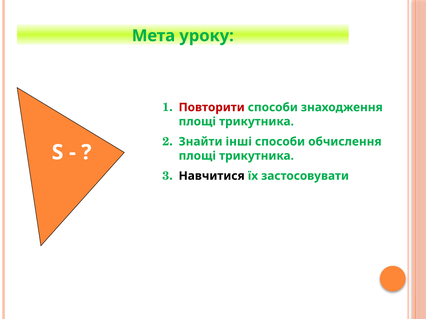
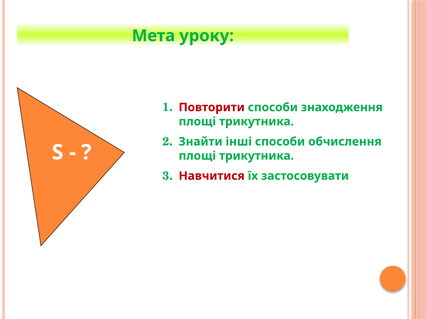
Навчитися colour: black -> red
